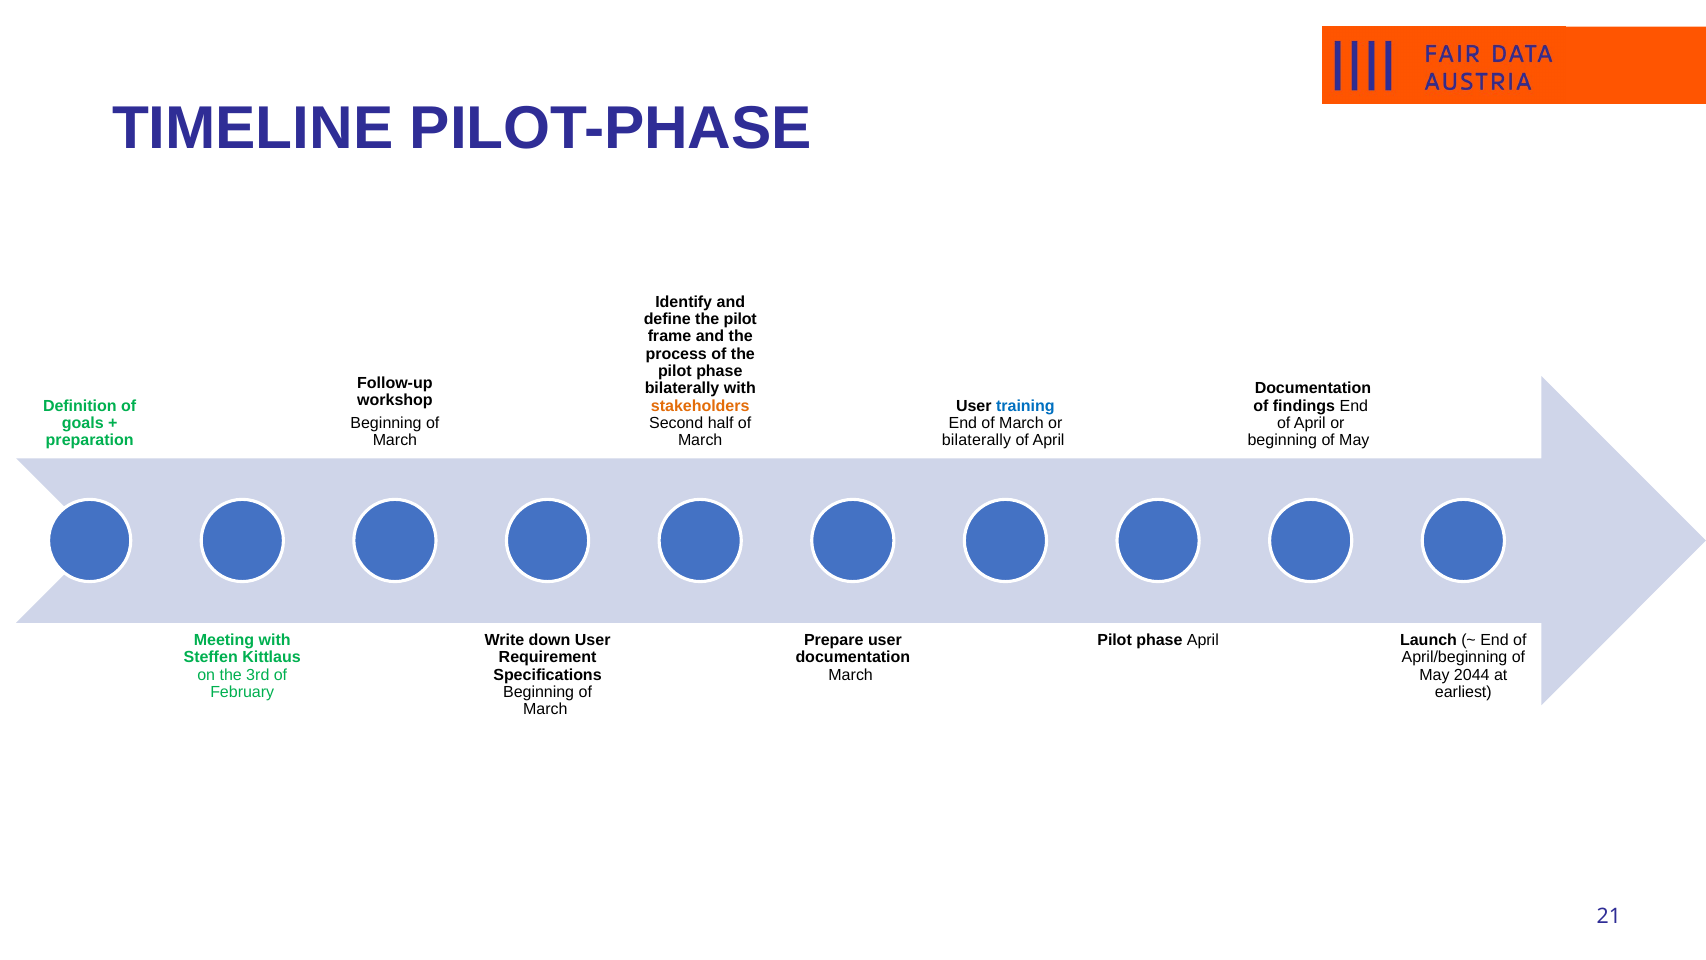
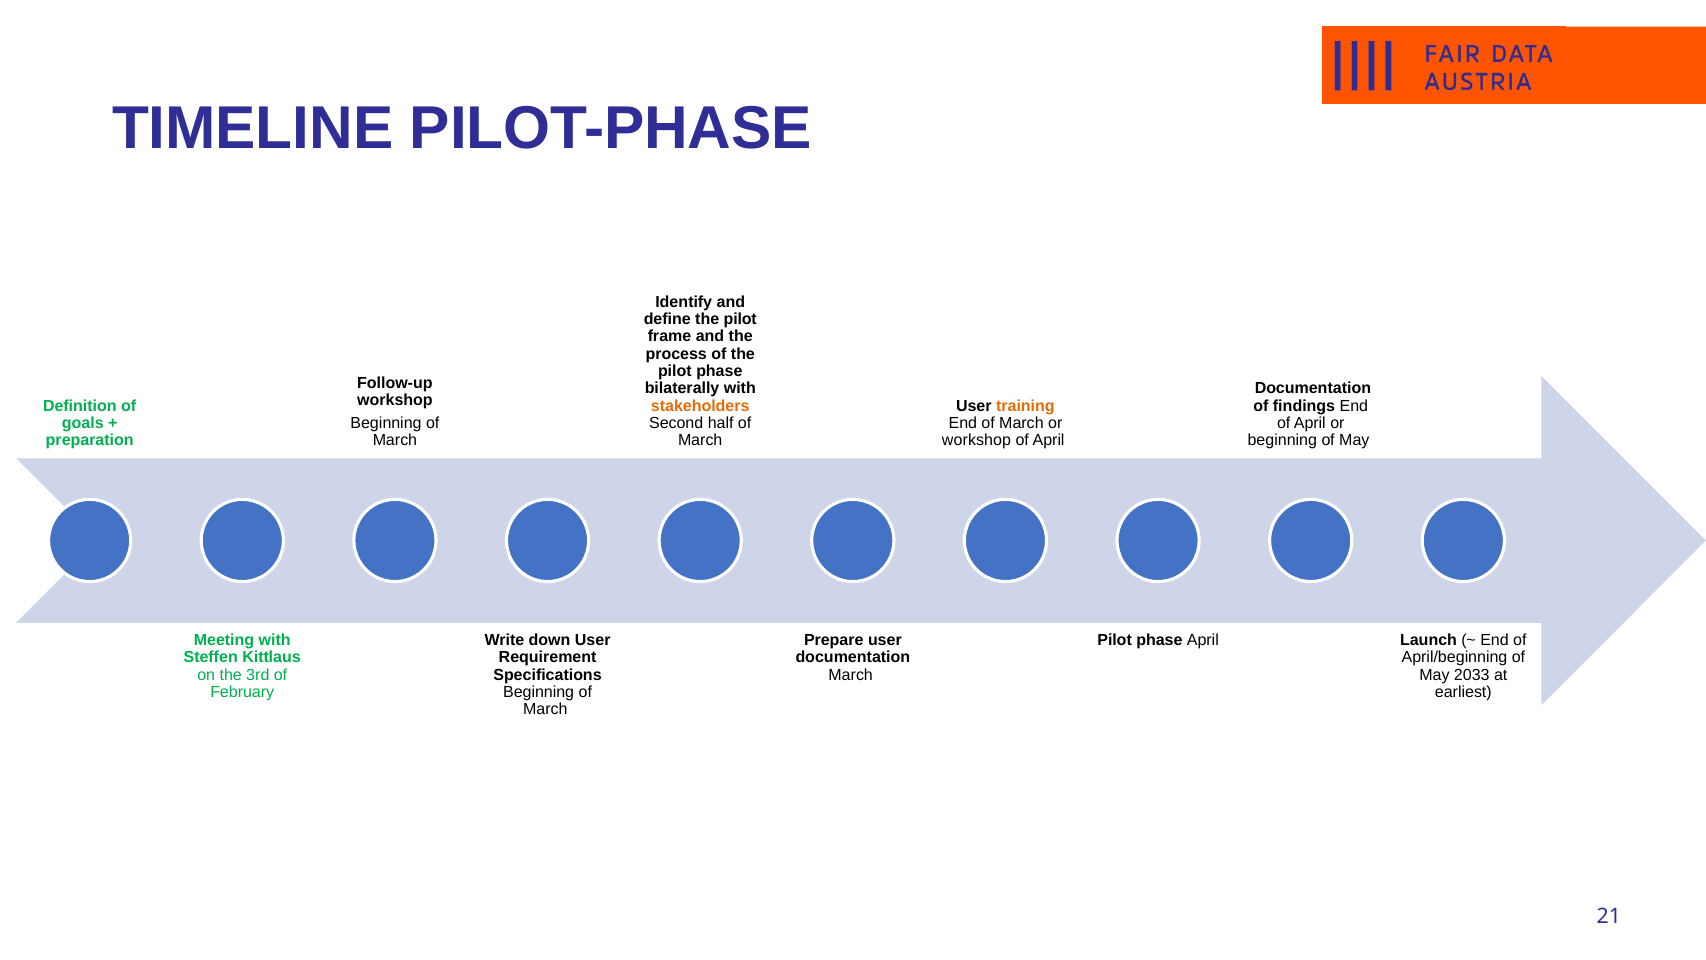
training colour: blue -> orange
bilaterally at (976, 440): bilaterally -> workshop
2044: 2044 -> 2033
